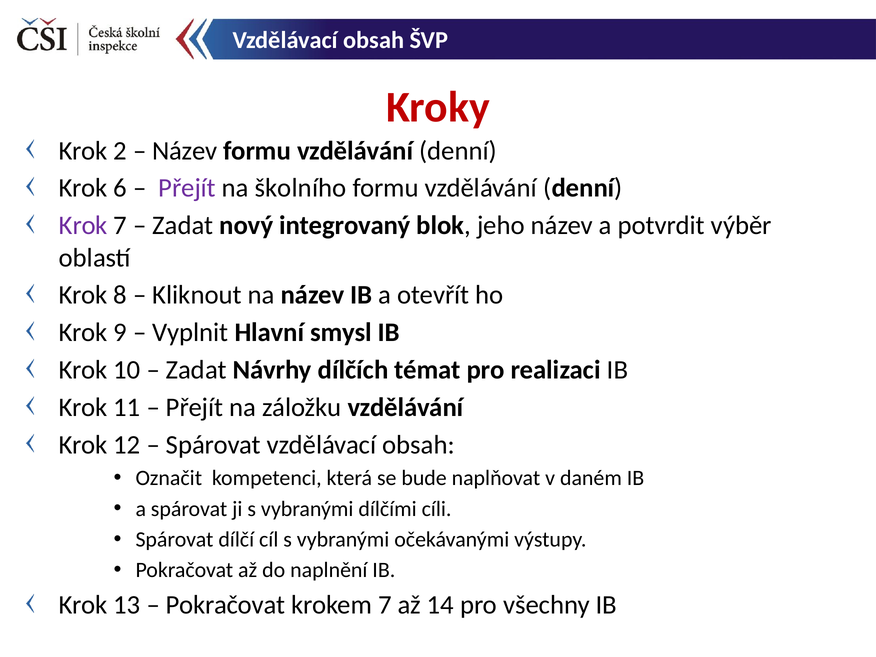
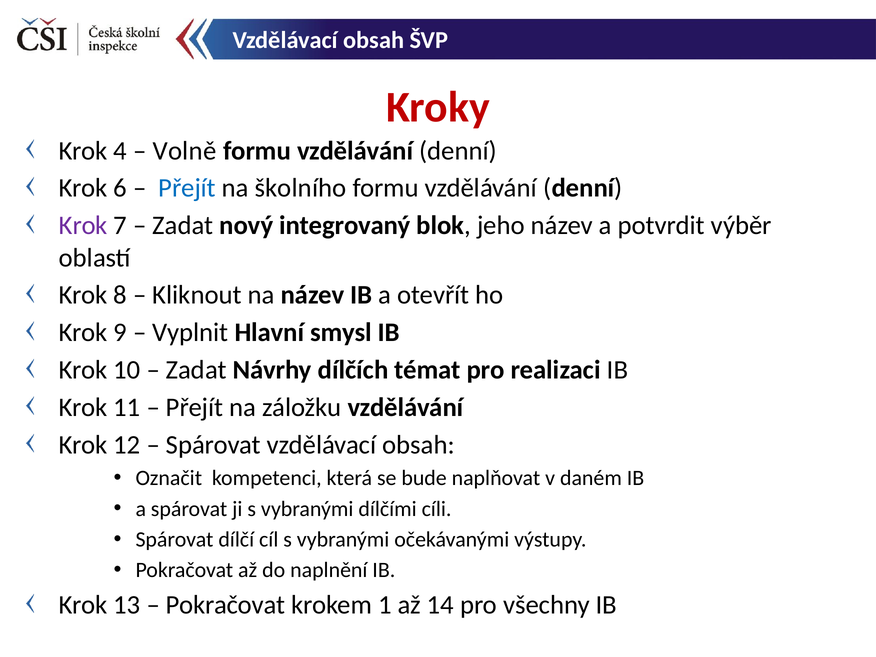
2: 2 -> 4
Název at (185, 151): Název -> Volně
Přejít at (187, 188) colour: purple -> blue
krokem 7: 7 -> 1
